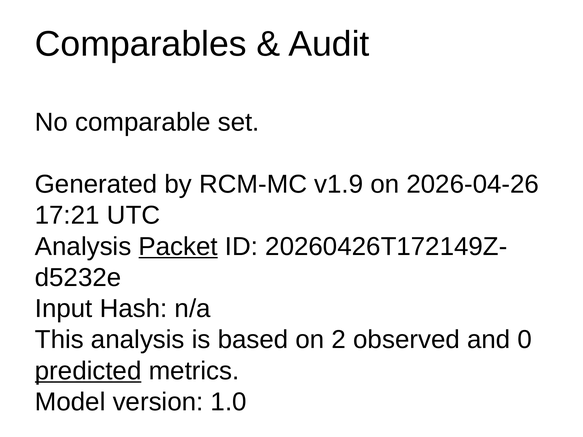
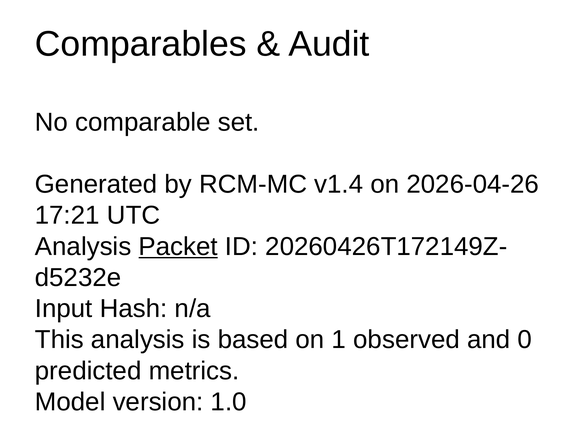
v1.9: v1.9 -> v1.4
2: 2 -> 1
predicted underline: present -> none
